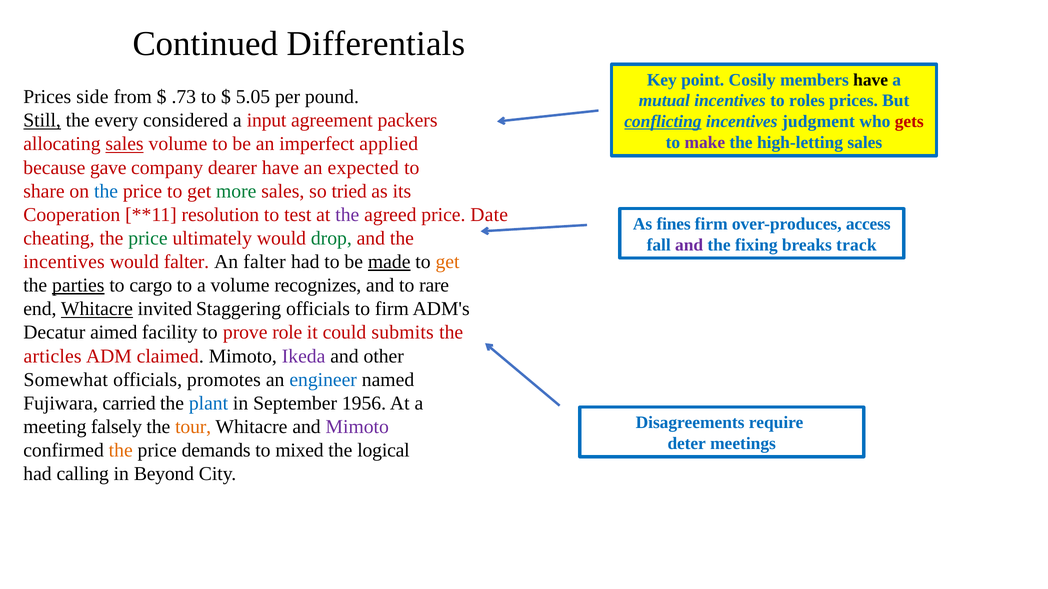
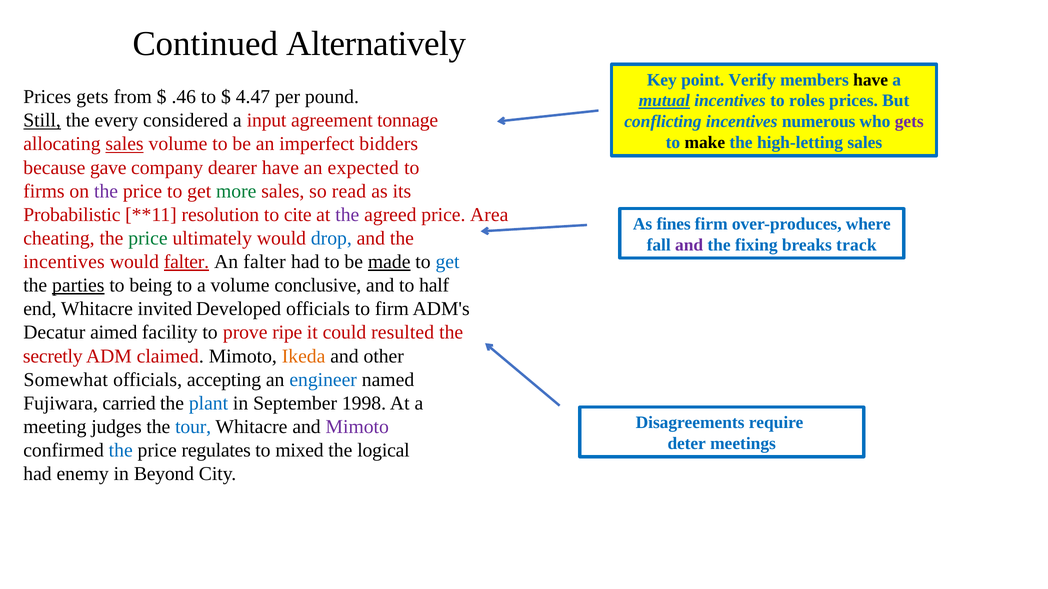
Differentials: Differentials -> Alternatively
Cosily: Cosily -> Verify
Prices side: side -> gets
.73: .73 -> .46
5.05: 5.05 -> 4.47
mutual underline: none -> present
packers: packers -> tonnage
conflicting underline: present -> none
judgment: judgment -> numerous
gets at (909, 122) colour: red -> purple
make colour: purple -> black
applied: applied -> bidders
share: share -> firms
the at (106, 191) colour: blue -> purple
tried: tried -> read
Cooperation: Cooperation -> Probabilistic
test: test -> cite
Date: Date -> Area
access: access -> where
drop colour: green -> blue
falter at (186, 262) underline: none -> present
get at (448, 262) colour: orange -> blue
cargo: cargo -> being
recognizes: recognizes -> conclusive
rare: rare -> half
Whitacre at (97, 309) underline: present -> none
Staggering: Staggering -> Developed
role: role -> ripe
submits: submits -> resulted
articles: articles -> secretly
Ikeda colour: purple -> orange
promotes: promotes -> accepting
1956: 1956 -> 1998
falsely: falsely -> judges
tour colour: orange -> blue
the at (121, 451) colour: orange -> blue
demands: demands -> regulates
calling: calling -> enemy
